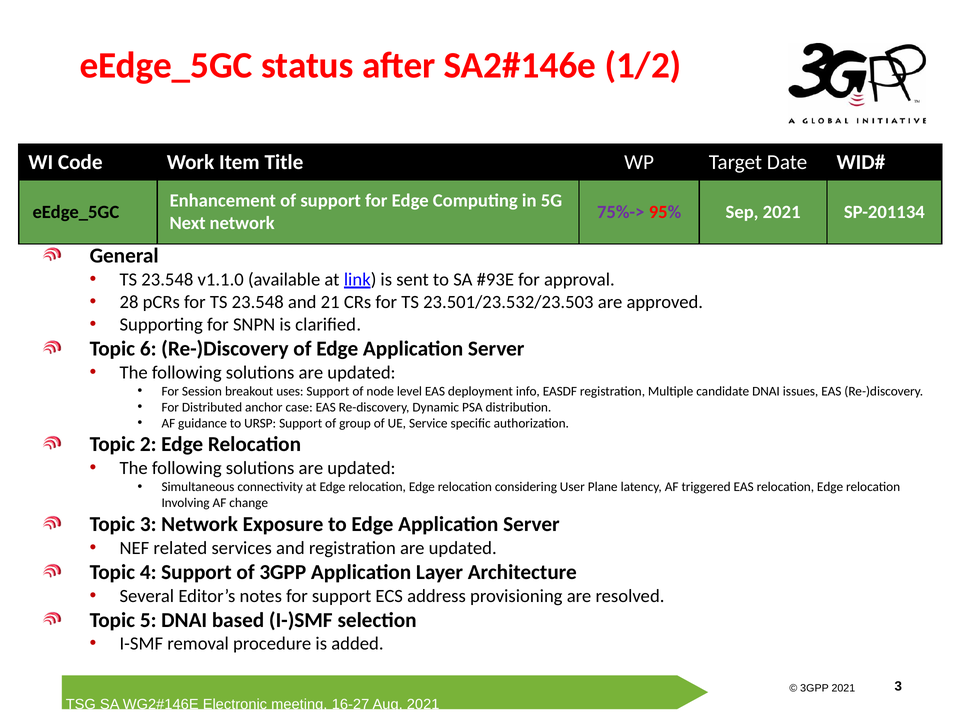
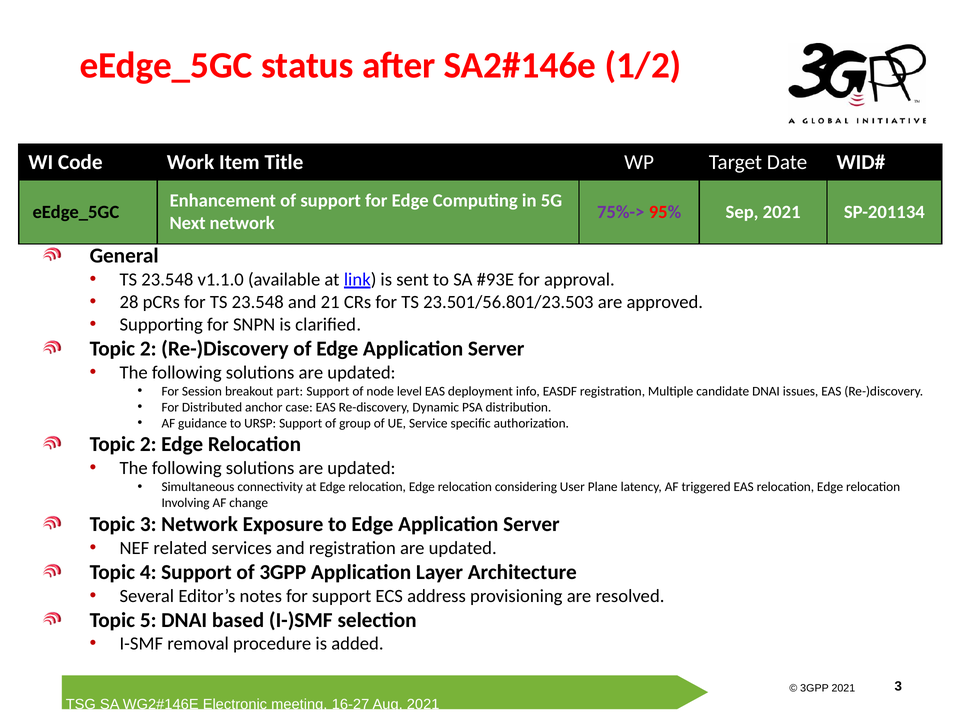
23.501/23.532/23.503: 23.501/23.532/23.503 -> 23.501/56.801/23.503
6 at (148, 349): 6 -> 2
uses: uses -> part
